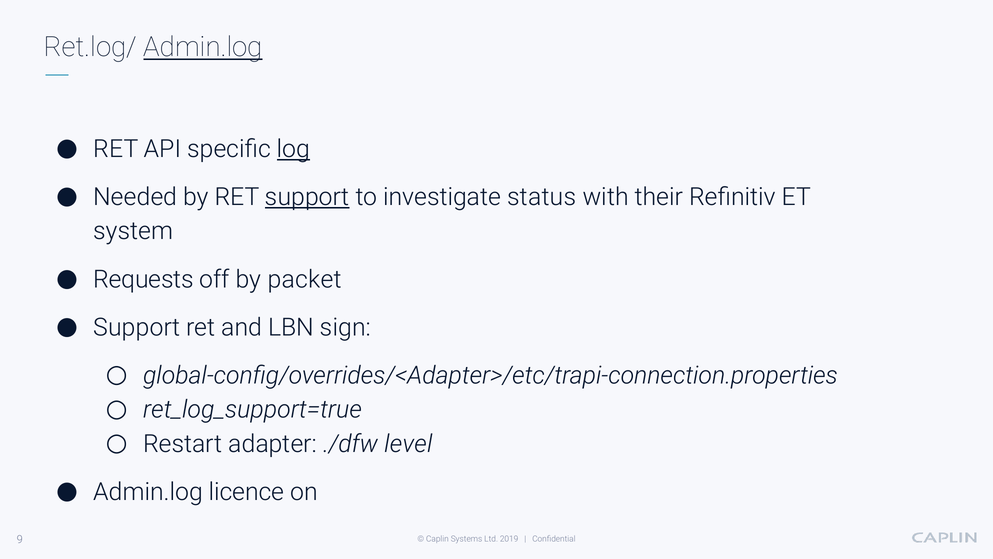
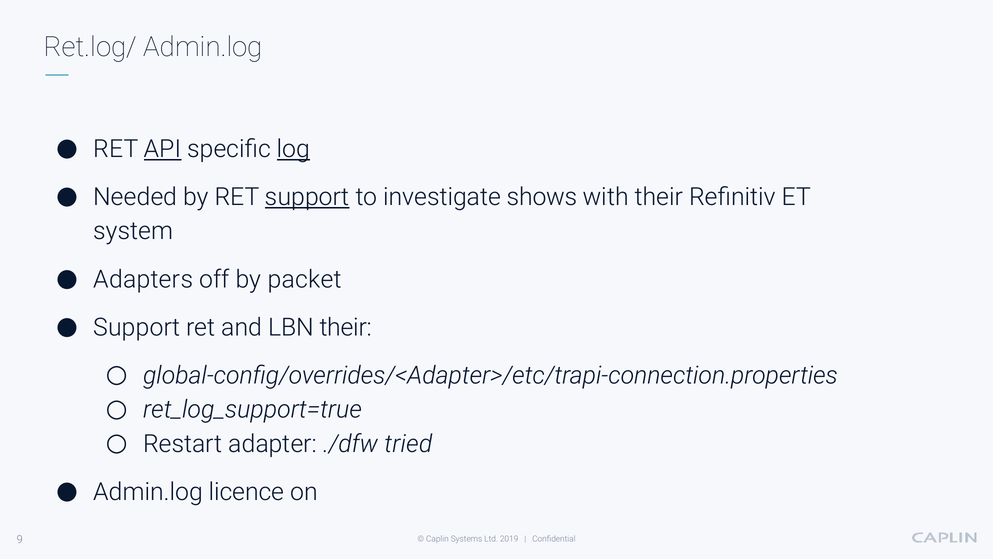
Admin.log at (203, 47) underline: present -> none
API underline: none -> present
status: status -> shows
Requests: Requests -> Adapters
LBN sign: sign -> their
level: level -> tried
